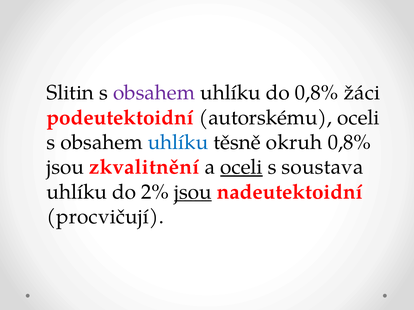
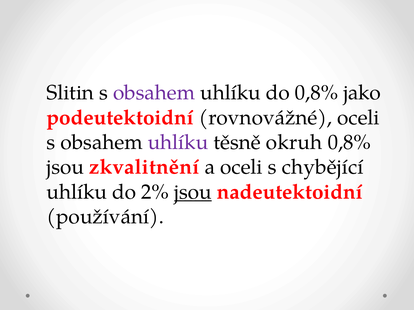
žáci: žáci -> jako
autorskému: autorskému -> rovnovážné
uhlíku at (178, 143) colour: blue -> purple
oceli at (241, 167) underline: present -> none
soustava: soustava -> chybějící
procvičují: procvičují -> používání
